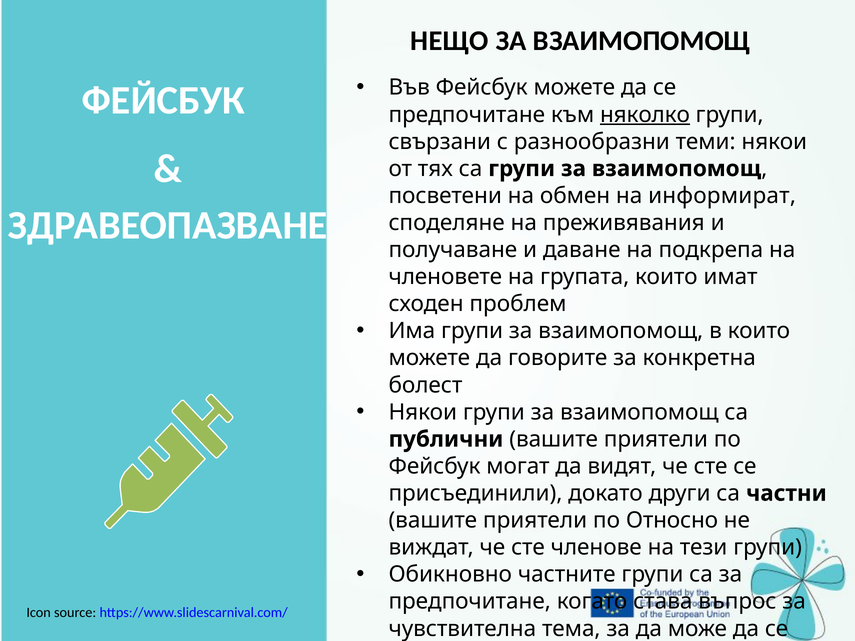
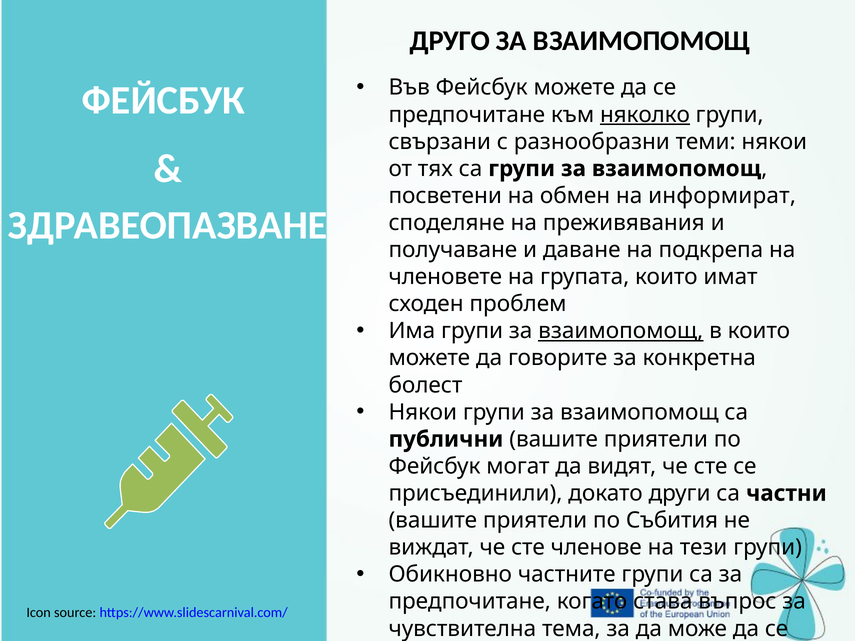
НЕЩО: НЕЩО -> ДРУГО
взаимопомощ at (621, 331) underline: none -> present
Относно: Относно -> Събития
